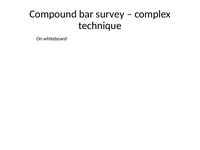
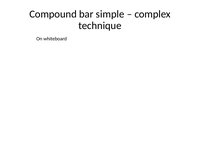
survey: survey -> simple
